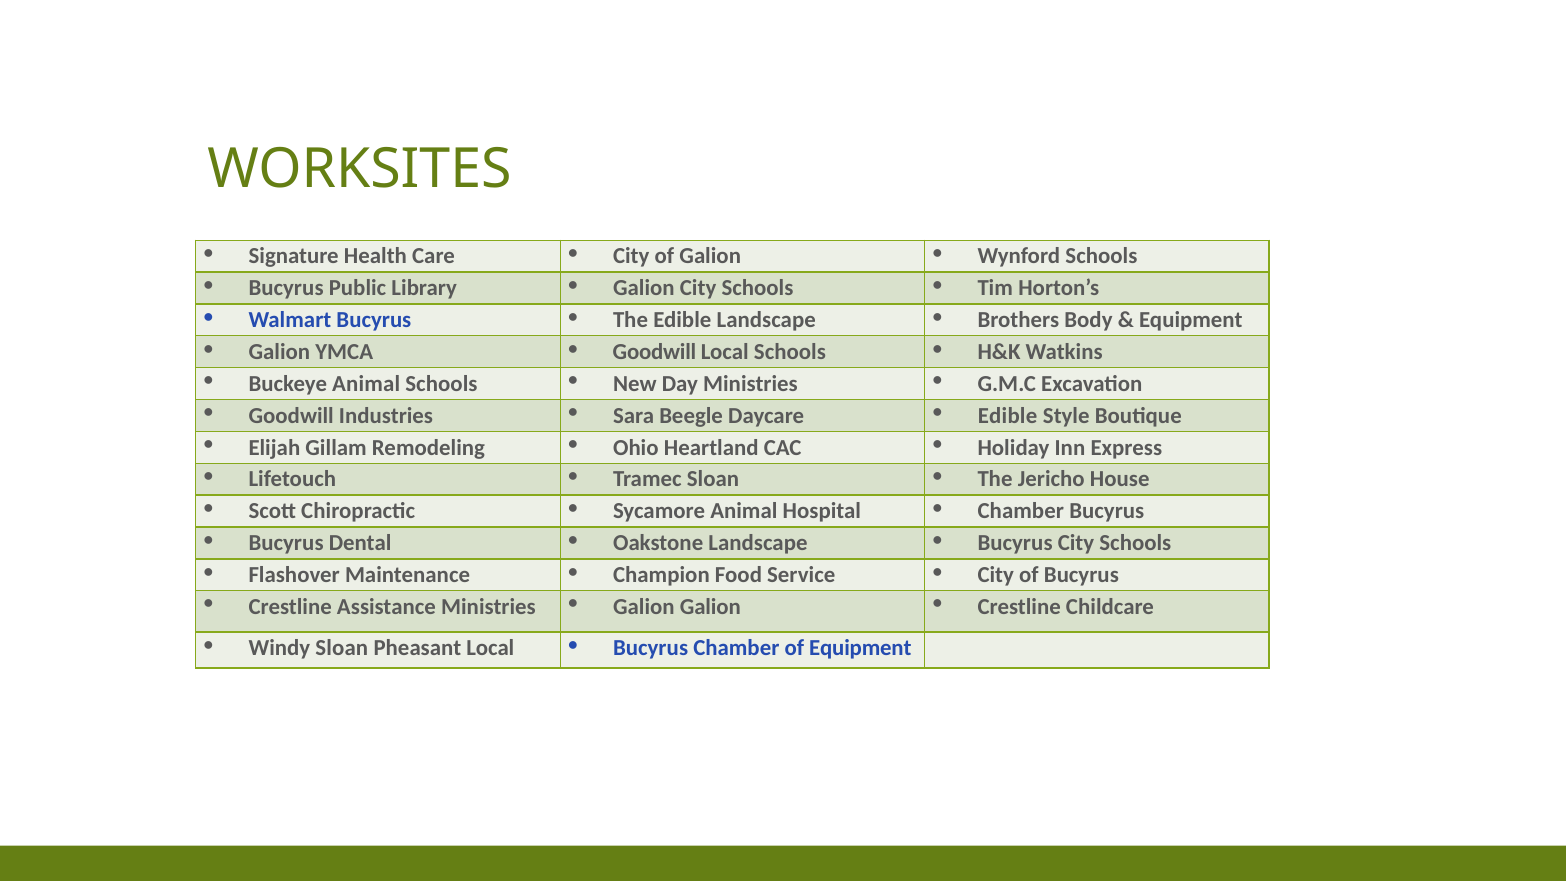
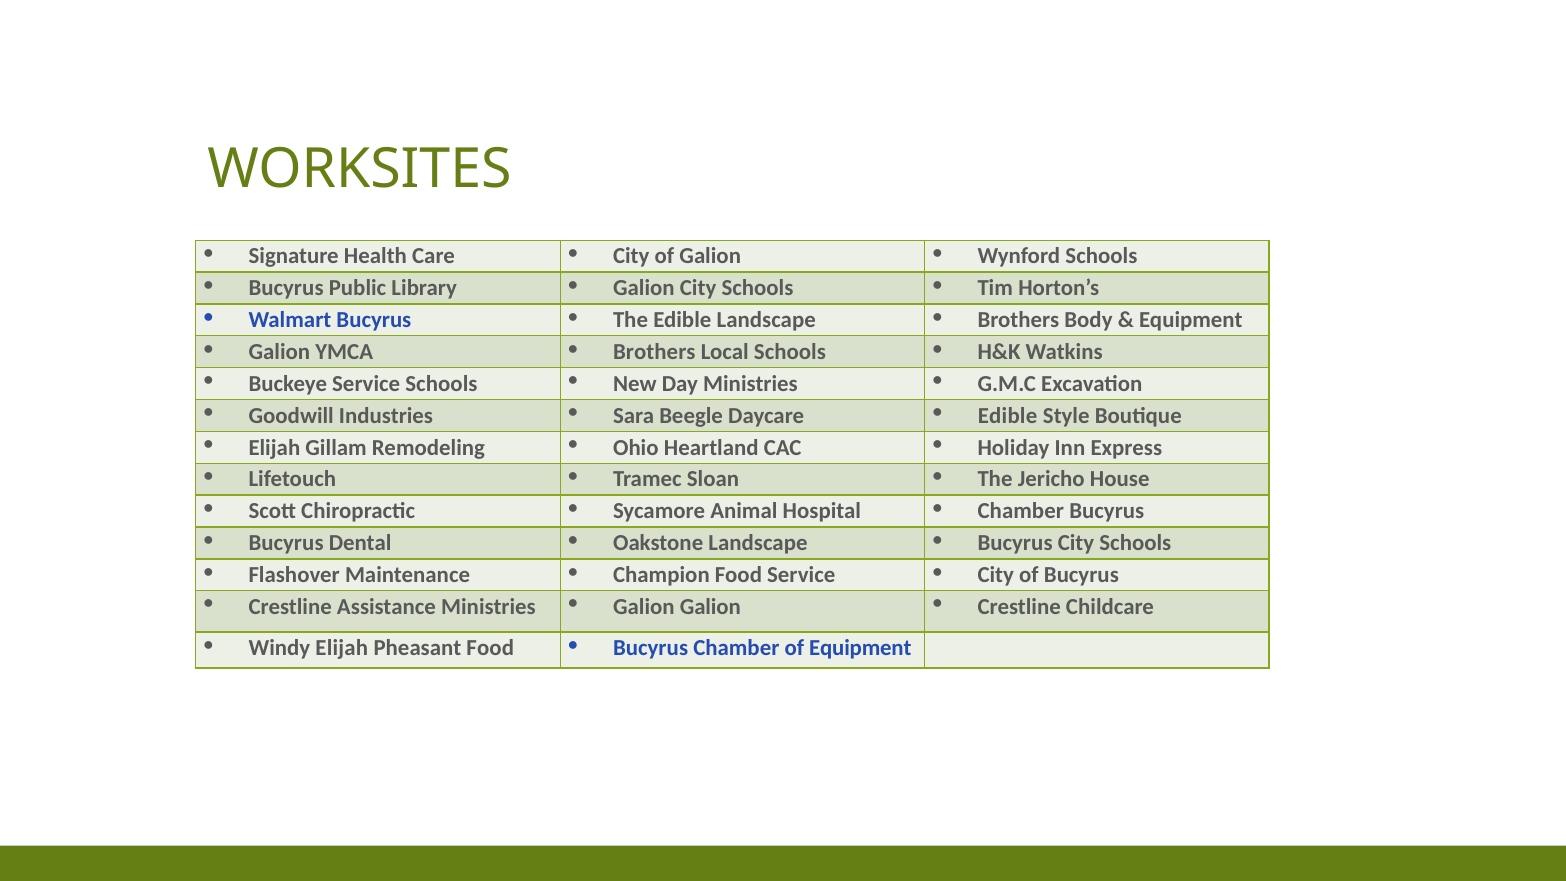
Goodwill at (654, 352): Goodwill -> Brothers
Buckeye Animal: Animal -> Service
Windy Sloan: Sloan -> Elijah
Pheasant Local: Local -> Food
